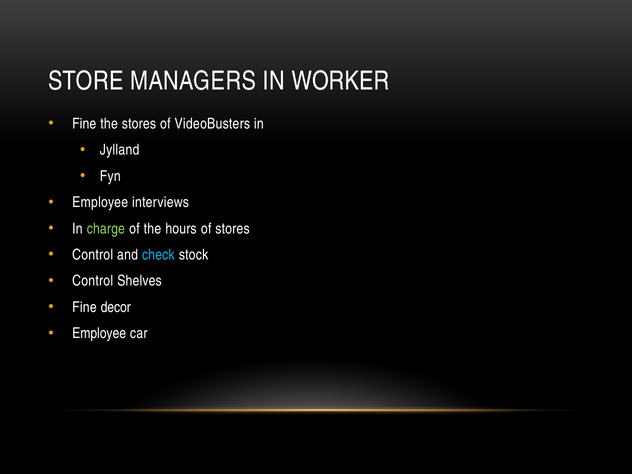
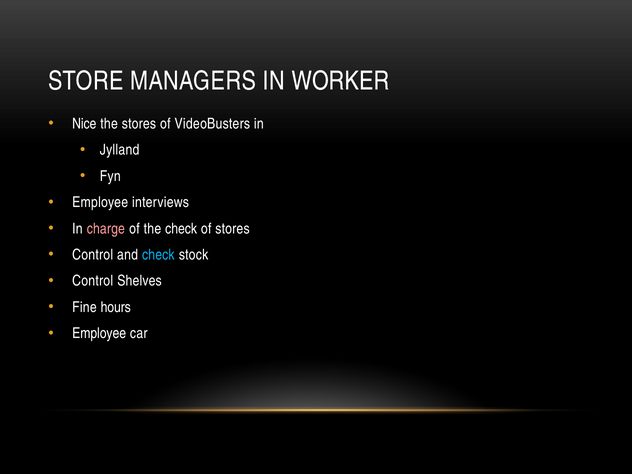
Fine at (84, 124): Fine -> Nice
charge colour: light green -> pink
the hours: hours -> check
decor: decor -> hours
